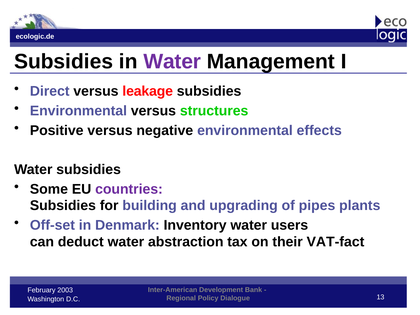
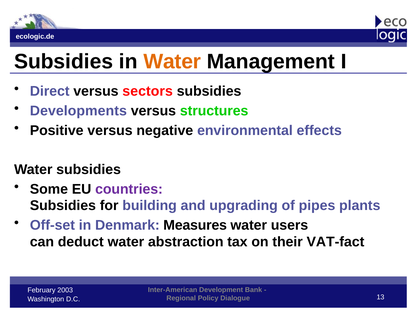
Water at (172, 62) colour: purple -> orange
leakage: leakage -> sectors
Environmental at (78, 111): Environmental -> Developments
Inventory: Inventory -> Measures
